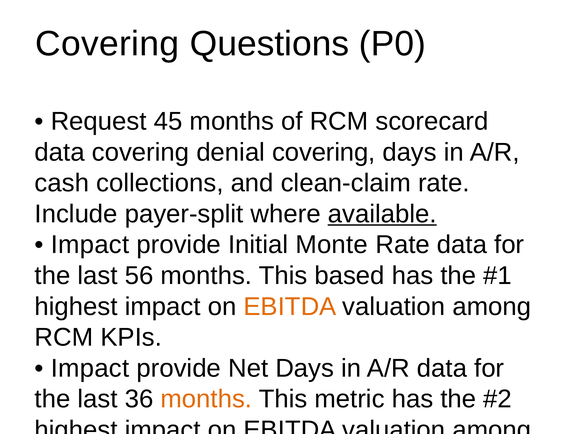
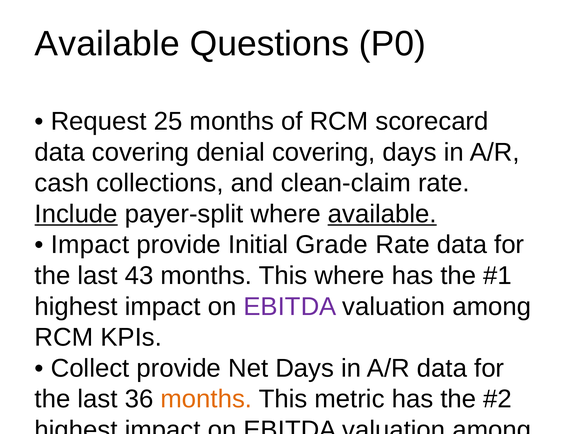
Covering at (107, 44): Covering -> Available
45: 45 -> 25
Include underline: none -> present
Monte: Monte -> Grade
56: 56 -> 43
This based: based -> where
EBITDA at (290, 307) colour: orange -> purple
Impact at (90, 369): Impact -> Collect
